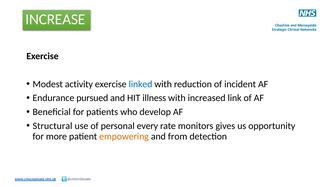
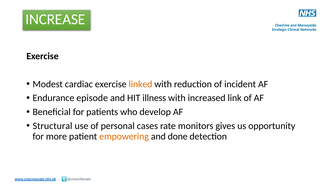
activity: activity -> cardiac
linked colour: blue -> orange
pursued: pursued -> episode
every: every -> cases
from: from -> done
